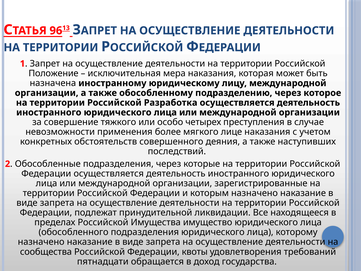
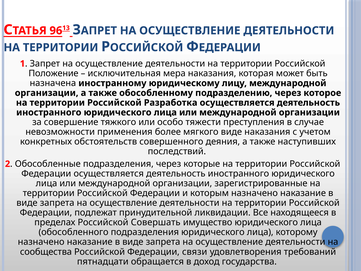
четырех: четырех -> тяжести
мягкого лице: лице -> виде
Имущества: Имущества -> Совершать
квоты: квоты -> связи
